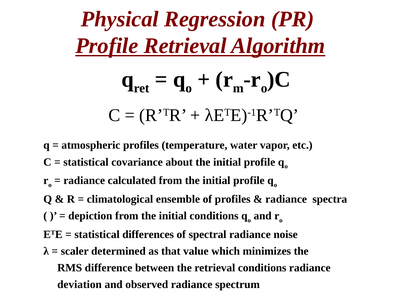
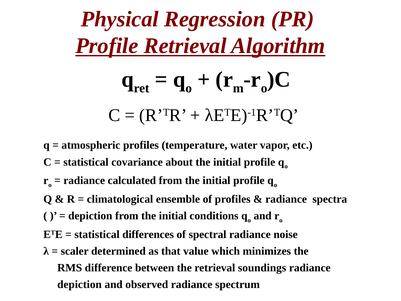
retrieval conditions: conditions -> soundings
deviation at (80, 284): deviation -> depiction
